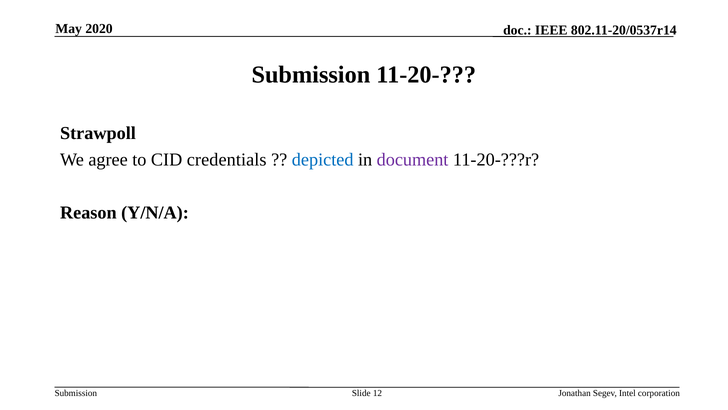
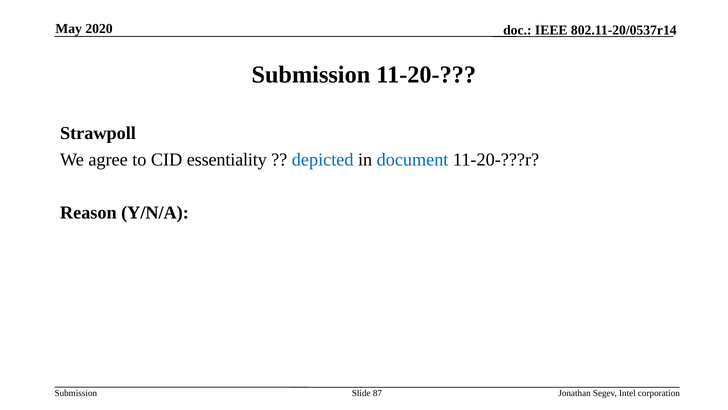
credentials: credentials -> essentiality
document colour: purple -> blue
12: 12 -> 87
